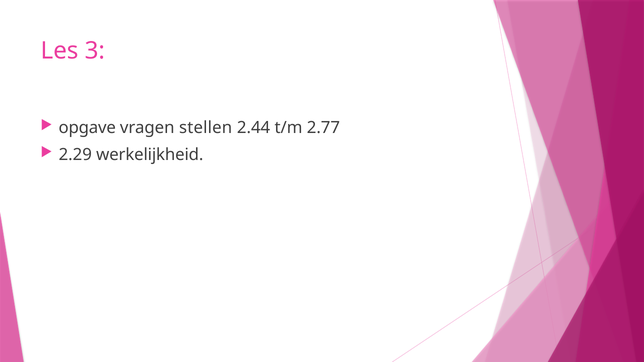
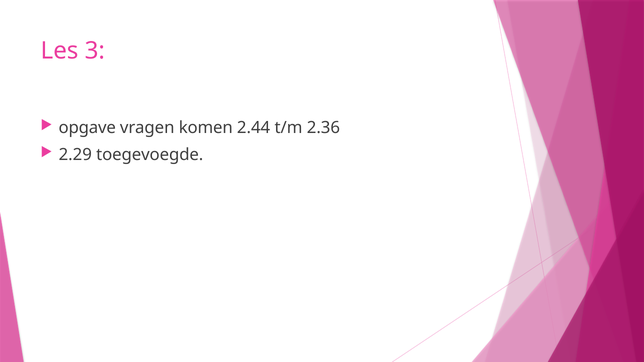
stellen: stellen -> komen
2.77: 2.77 -> 2.36
werkelijkheid: werkelijkheid -> toegevoegde
